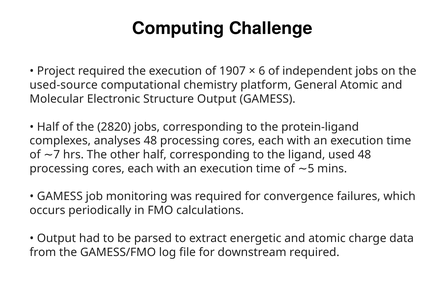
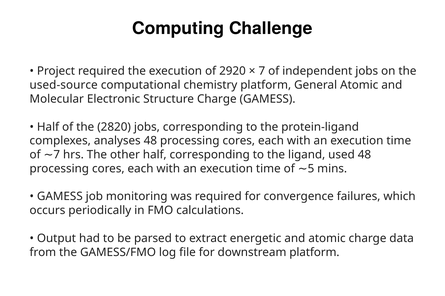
1907: 1907 -> 2920
6 at (262, 71): 6 -> 7
Structure Output: Output -> Charge
downstream required: required -> platform
